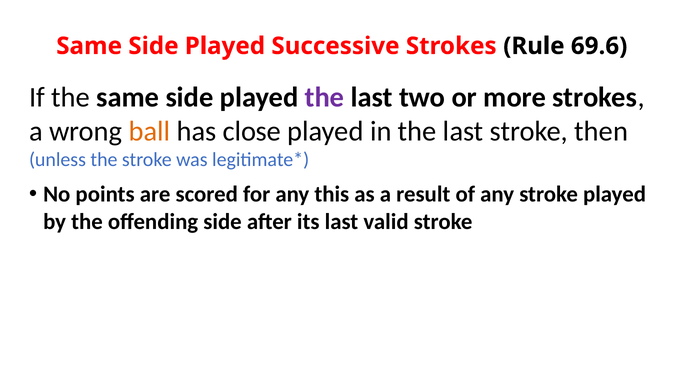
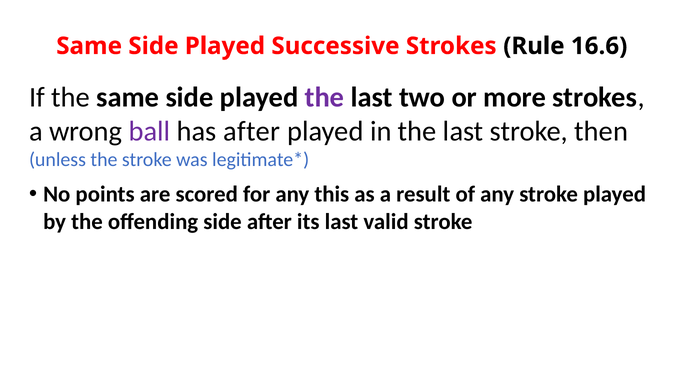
69.6: 69.6 -> 16.6
ball colour: orange -> purple
has close: close -> after
